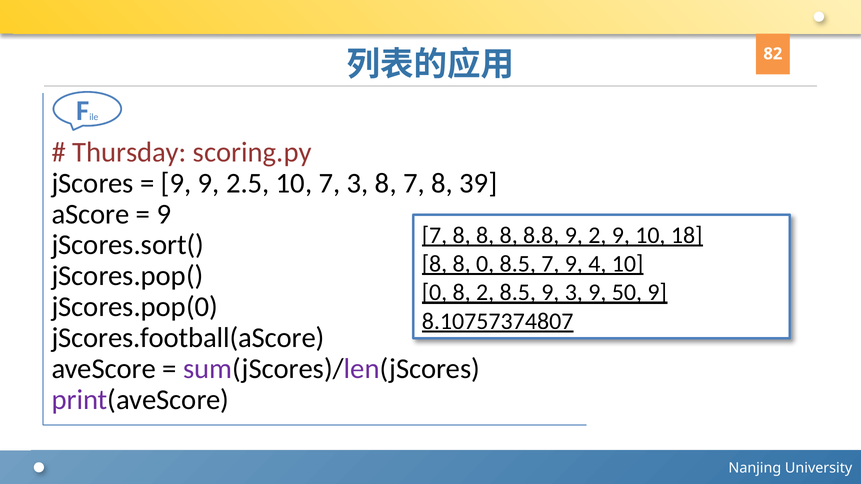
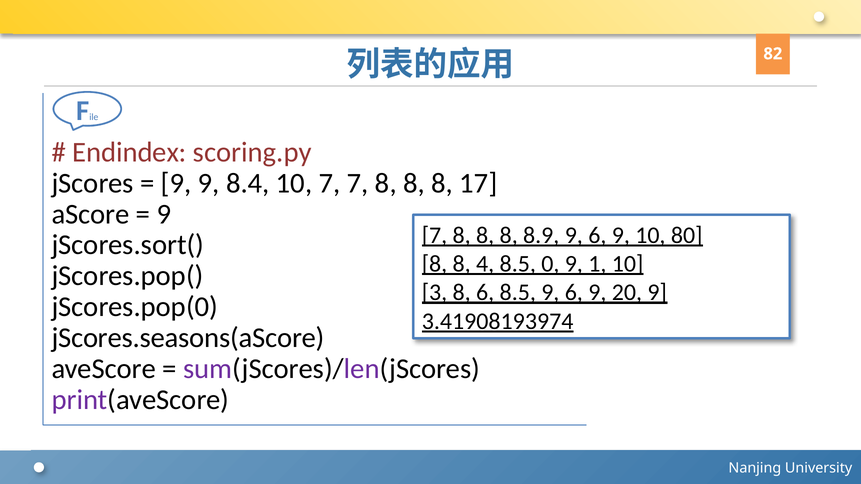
Thursday: Thursday -> Endindex
2.5: 2.5 -> 8.4
7 3: 3 -> 7
7 at (414, 183): 7 -> 8
39: 39 -> 17
8.8: 8.8 -> 8.9
2 at (597, 235): 2 -> 6
18: 18 -> 80
8 0: 0 -> 4
8.5 7: 7 -> 0
4: 4 -> 1
0 at (434, 293): 0 -> 3
8 2: 2 -> 6
8.5 9 3: 3 -> 6
50: 50 -> 20
8.10757374807: 8.10757374807 -> 3.41908193974
jScores.football(aScore: jScores.football(aScore -> jScores.seasons(aScore
